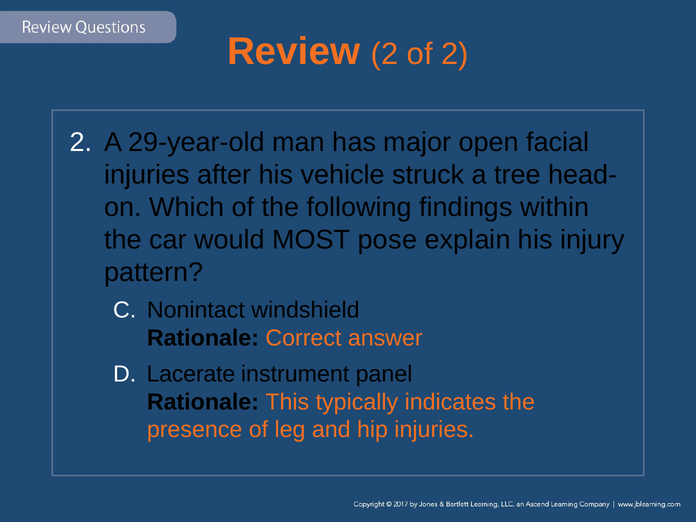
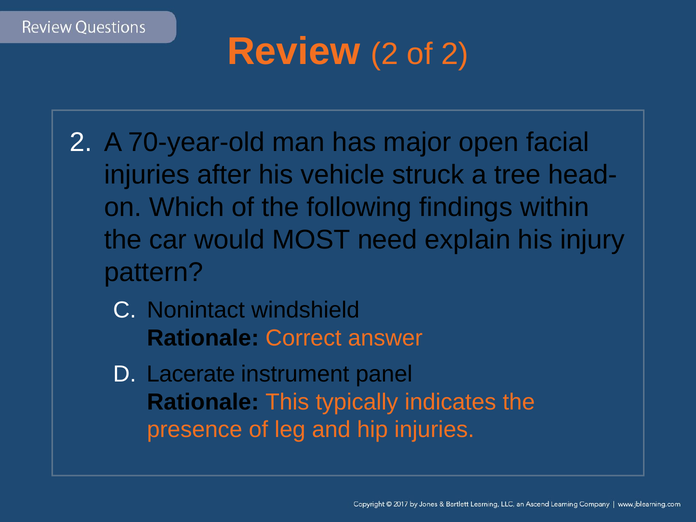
29-year-old: 29-year-old -> 70-year-old
pose: pose -> need
